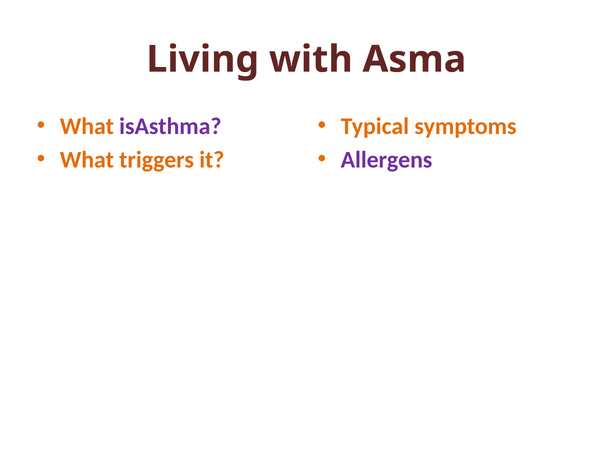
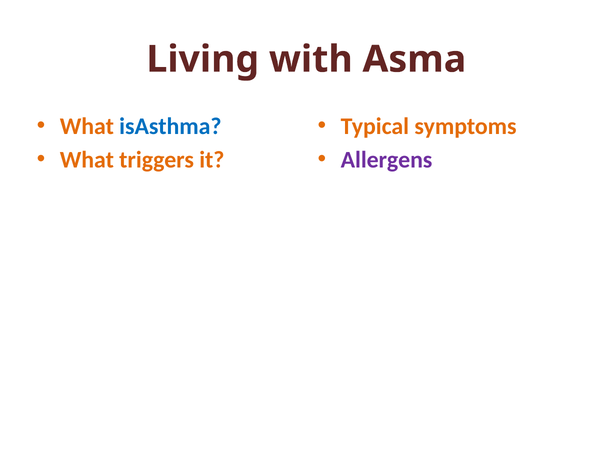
isAsthma colour: purple -> blue
